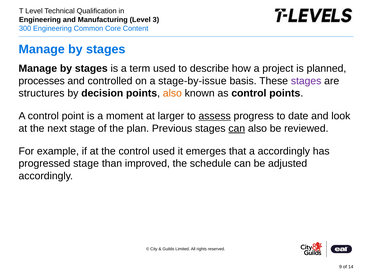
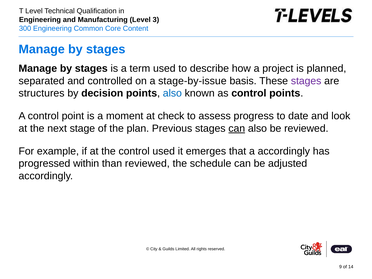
processes: processes -> separated
also at (172, 93) colour: orange -> blue
larger: larger -> check
assess underline: present -> none
progressed stage: stage -> within
than improved: improved -> reviewed
